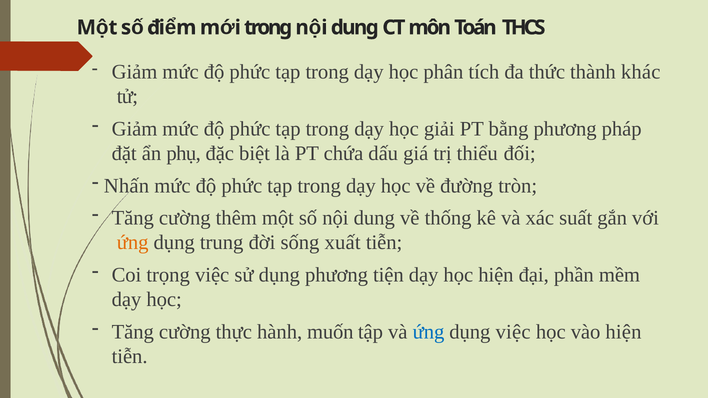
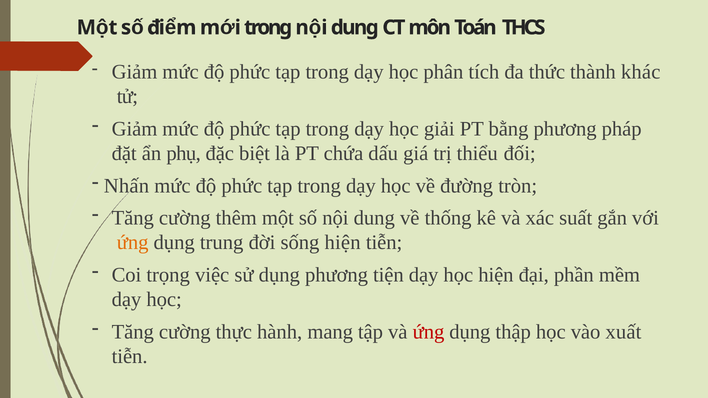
sống xuất: xuất -> hiện
muốn: muốn -> mang
ứng at (429, 332) colour: blue -> red
dụng việc: việc -> thập
hiện at (623, 332): hiện -> xuất
